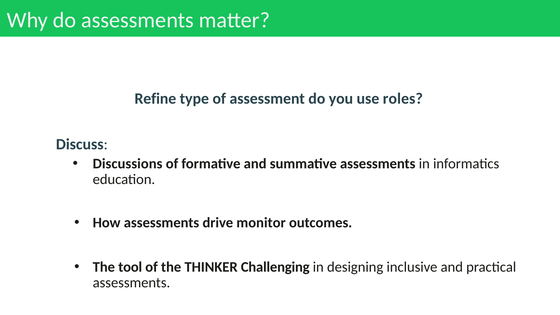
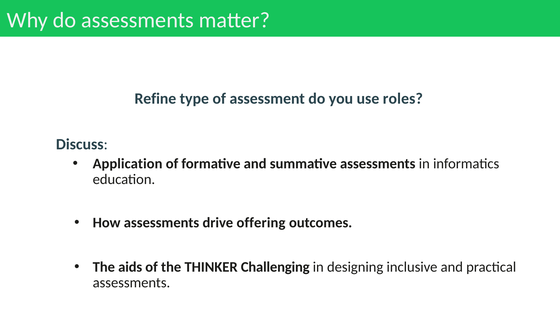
Discussions: Discussions -> Application
monitor: monitor -> offering
tool: tool -> aids
